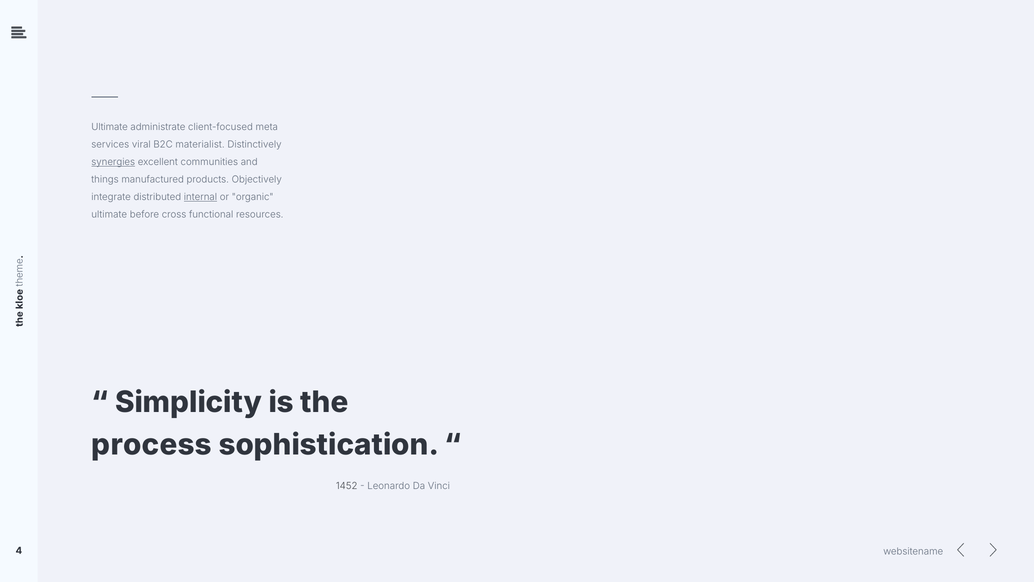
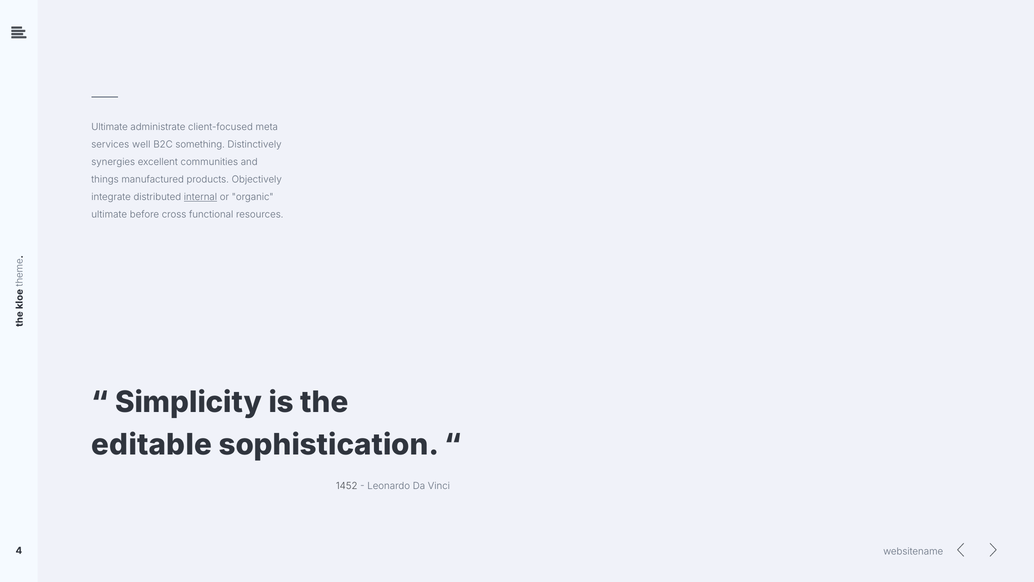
viral: viral -> well
materialist: materialist -> something
synergies underline: present -> none
process: process -> editable
